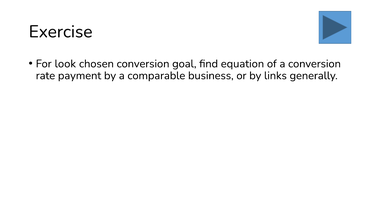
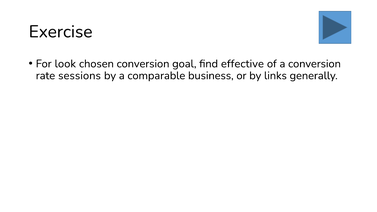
equation: equation -> effective
payment: payment -> sessions
